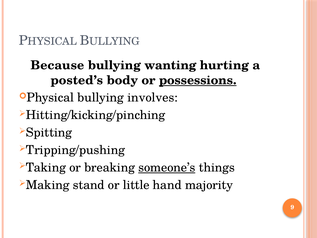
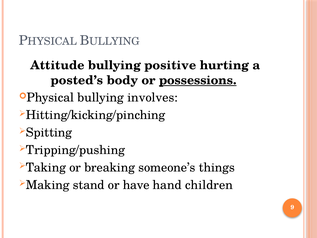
Because: Because -> Attitude
wanting: wanting -> positive
someone’s underline: present -> none
little: little -> have
majority: majority -> children
